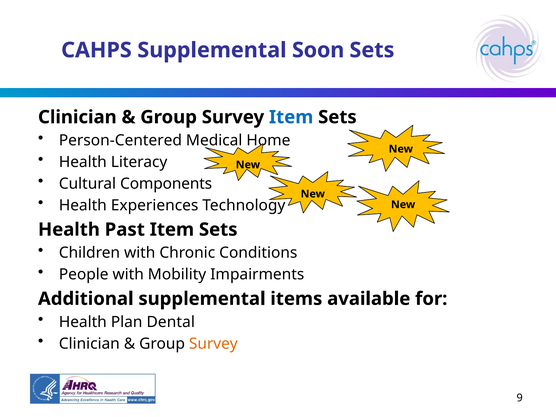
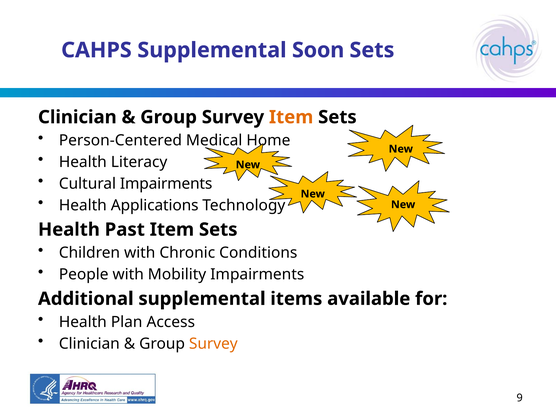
Item at (291, 117) colour: blue -> orange
Cultural Components: Components -> Impairments
Experiences: Experiences -> Applications
Dental: Dental -> Access
